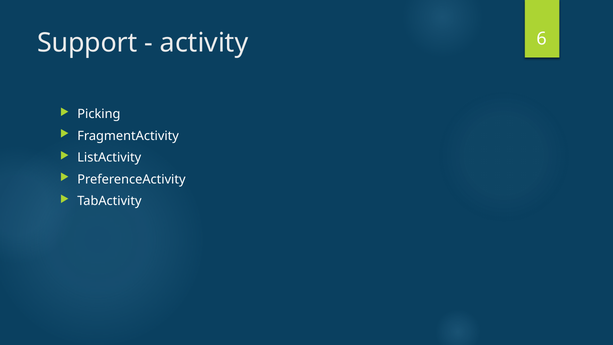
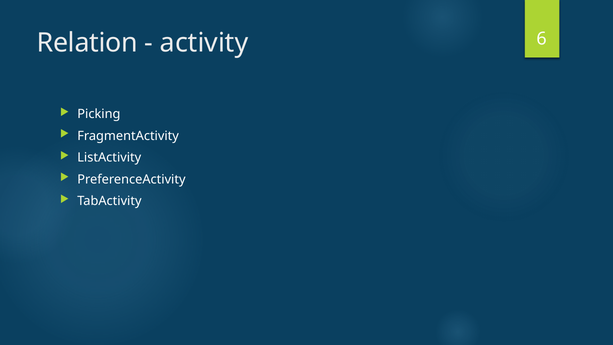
Support: Support -> Relation
